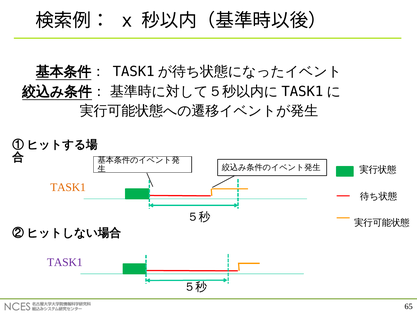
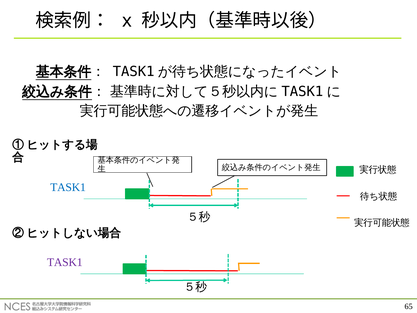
TASK1 at (68, 187) colour: orange -> blue
